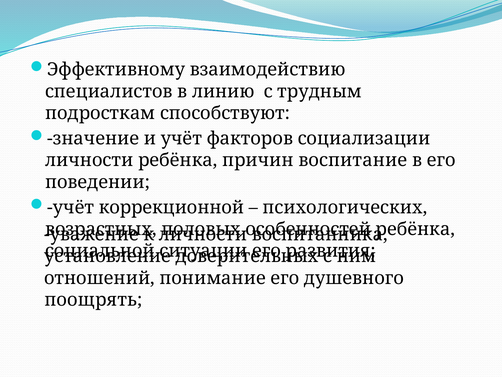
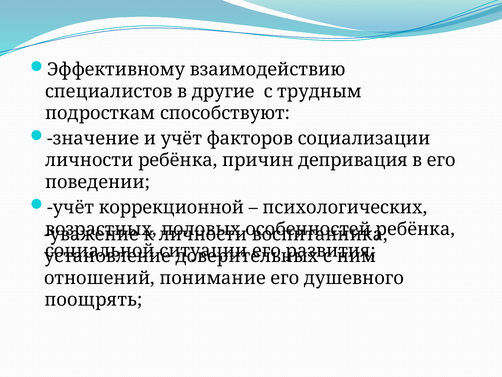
линию: линию -> другие
воспитание: воспитание -> депривация
